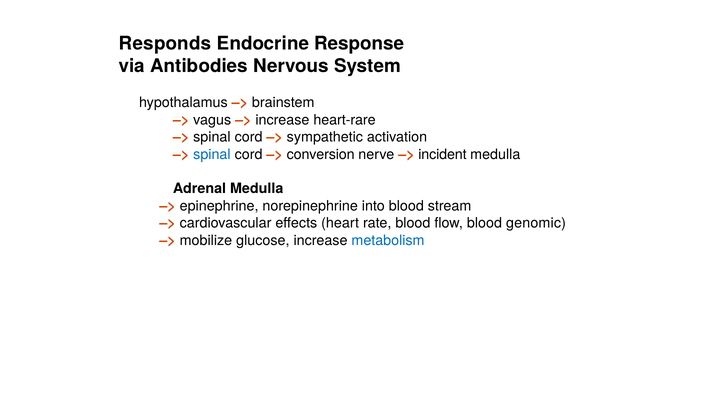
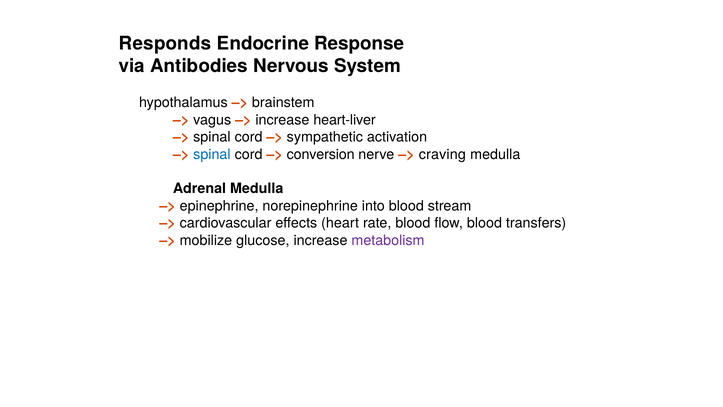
heart-rare: heart-rare -> heart-liver
incident: incident -> craving
genomic: genomic -> transfers
metabolism colour: blue -> purple
